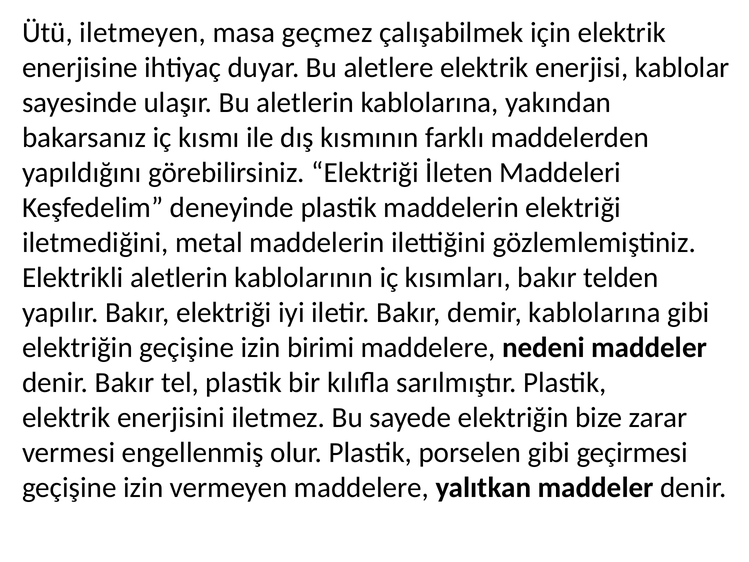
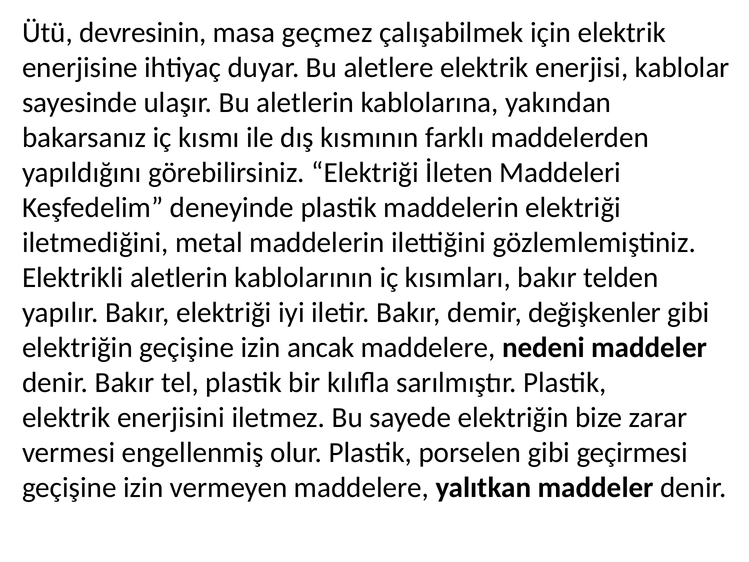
iletmeyen: iletmeyen -> devresinin
demir kablolarına: kablolarına -> değişkenler
birimi: birimi -> ancak
